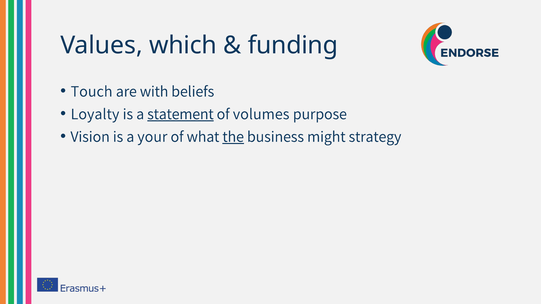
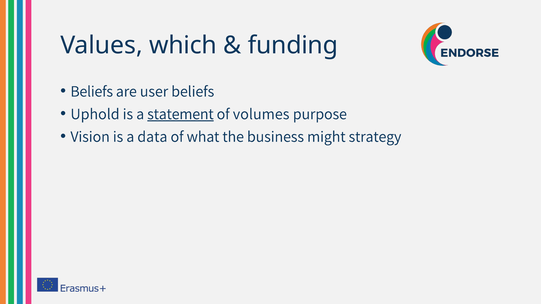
Touch at (92, 91): Touch -> Beliefs
with: with -> user
Loyalty: Loyalty -> Uphold
your: your -> data
the underline: present -> none
